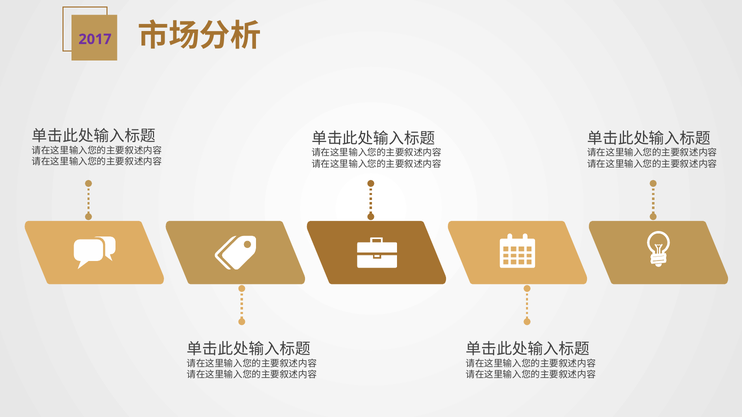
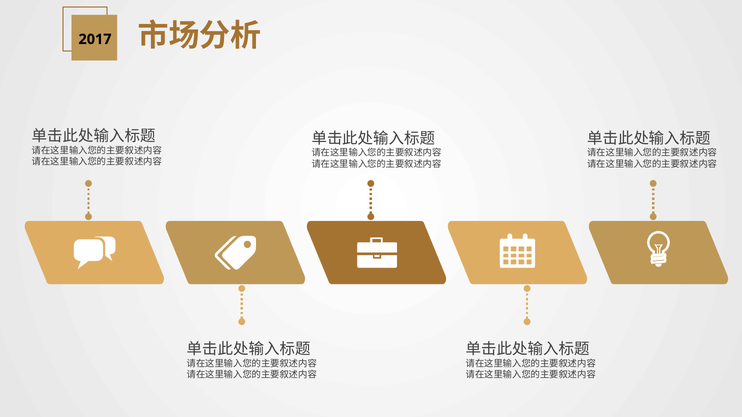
2017 colour: purple -> black
